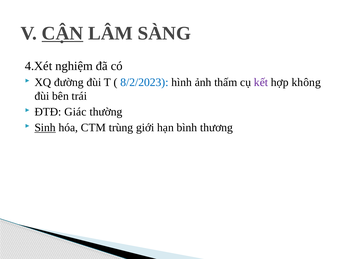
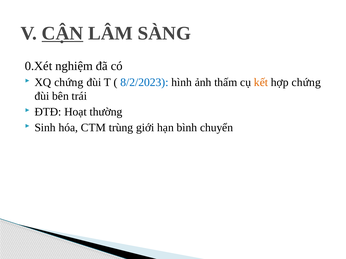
4.Xét: 4.Xét -> 0.Xét
XQ đường: đường -> chứng
kết colour: purple -> orange
hợp không: không -> chứng
Giác: Giác -> Hoạt
Sinh underline: present -> none
thương: thương -> chuyển
